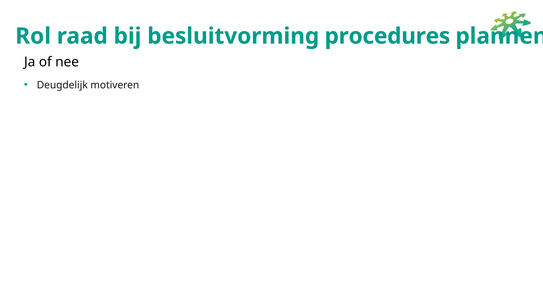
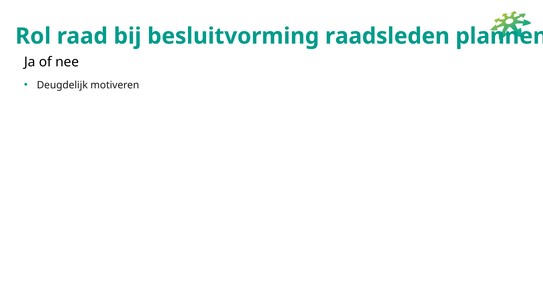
procedures: procedures -> raadsleden
